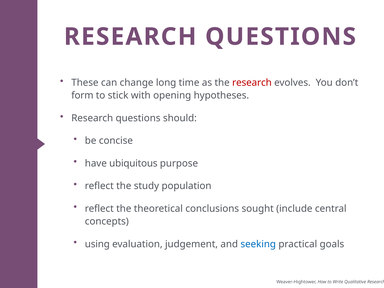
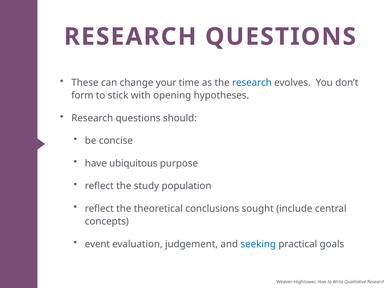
long: long -> your
research at (252, 83) colour: red -> blue
using: using -> event
